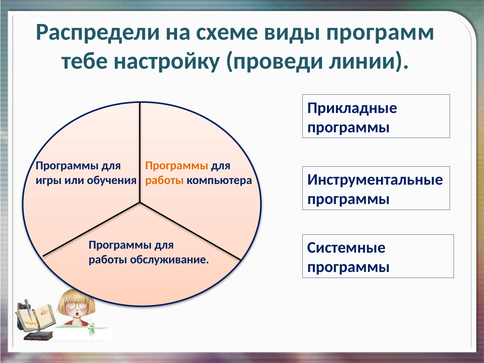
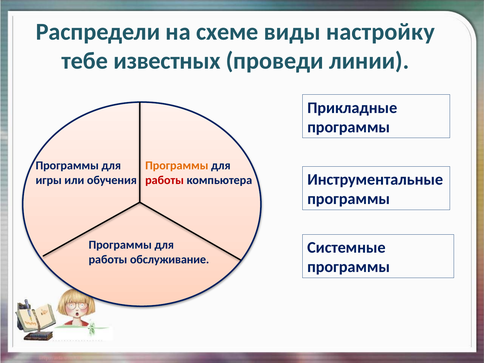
программ: программ -> настройку
настройку: настройку -> известных
работы at (165, 180) colour: orange -> red
